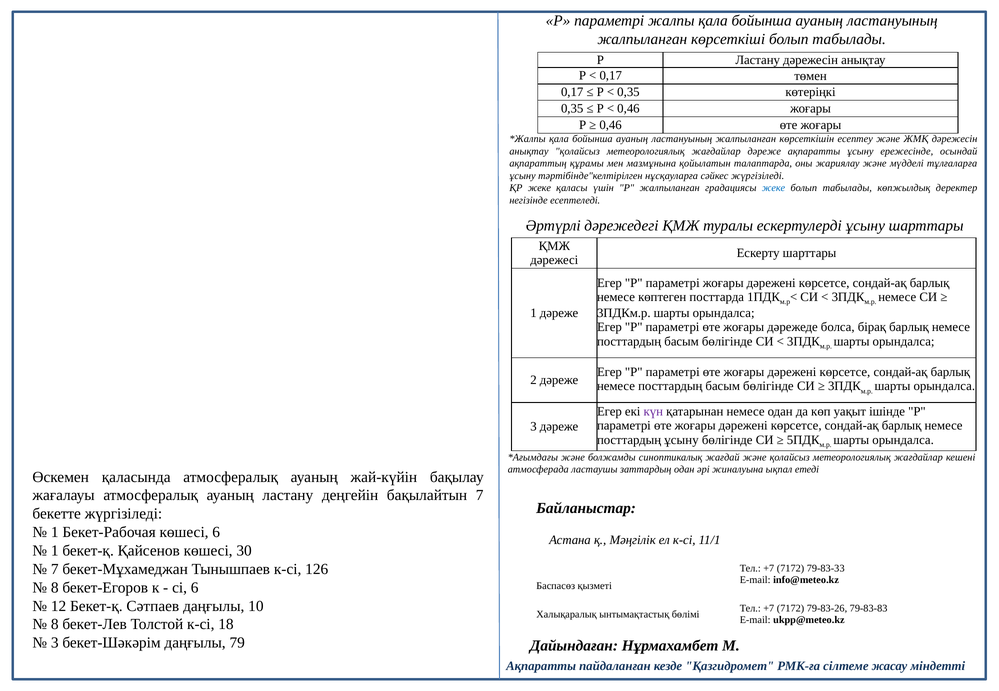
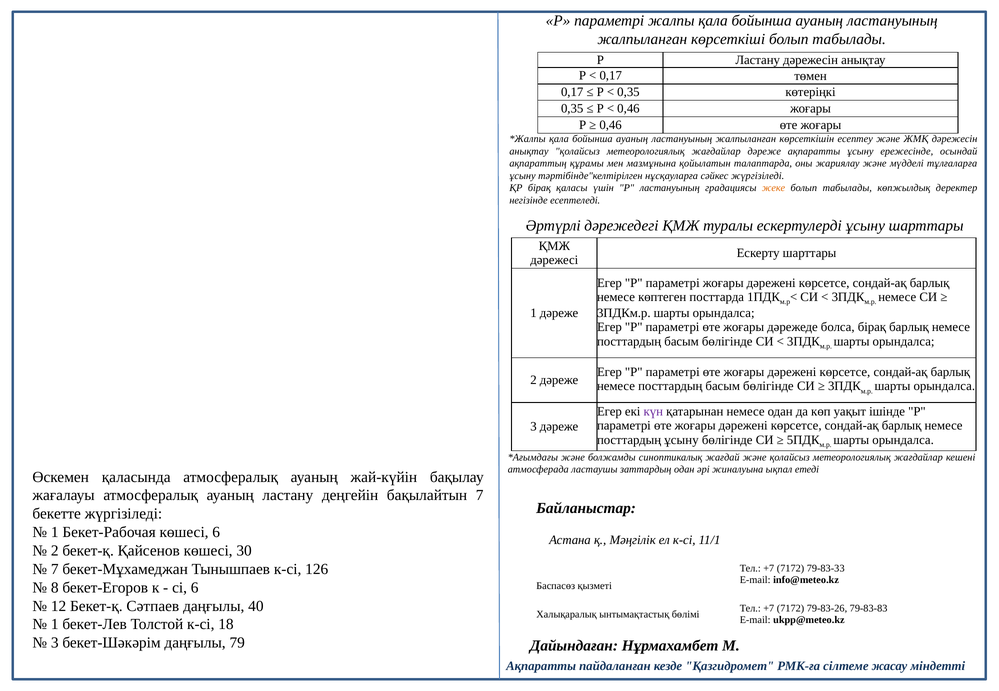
ҚР жеке: жеке -> бірақ
Р жалпыланған: жалпыланған -> ластануының
жеке at (774, 188) colour: blue -> orange
1 at (55, 551): 1 -> 2
10: 10 -> 40
8 at (55, 625): 8 -> 1
